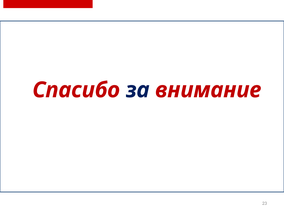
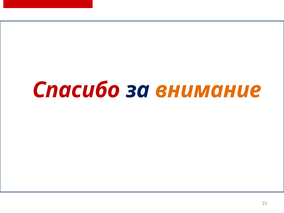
внимание colour: red -> orange
